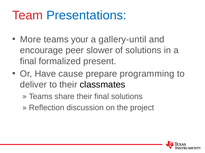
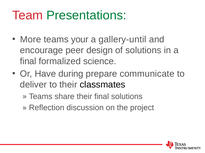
Presentations colour: blue -> green
slower: slower -> design
present: present -> science
cause: cause -> during
programming: programming -> communicate
